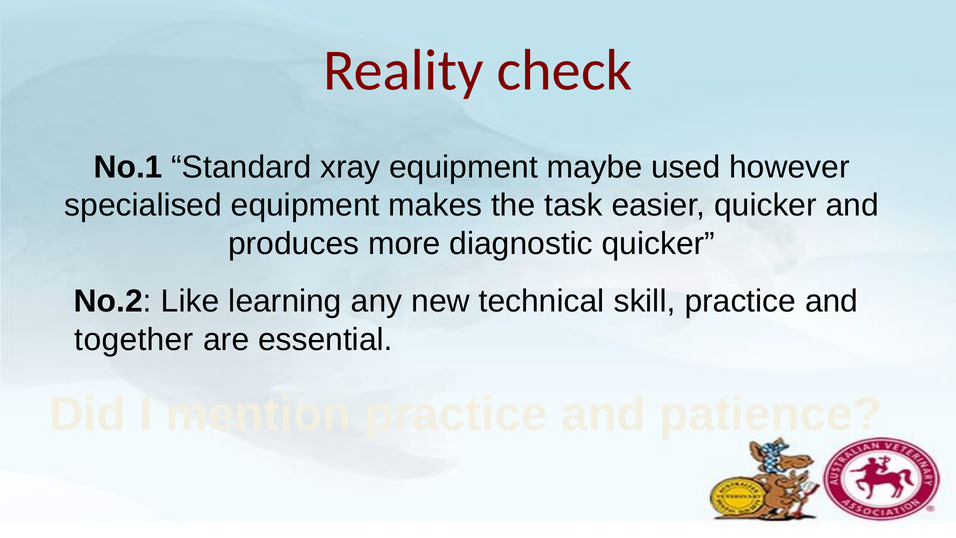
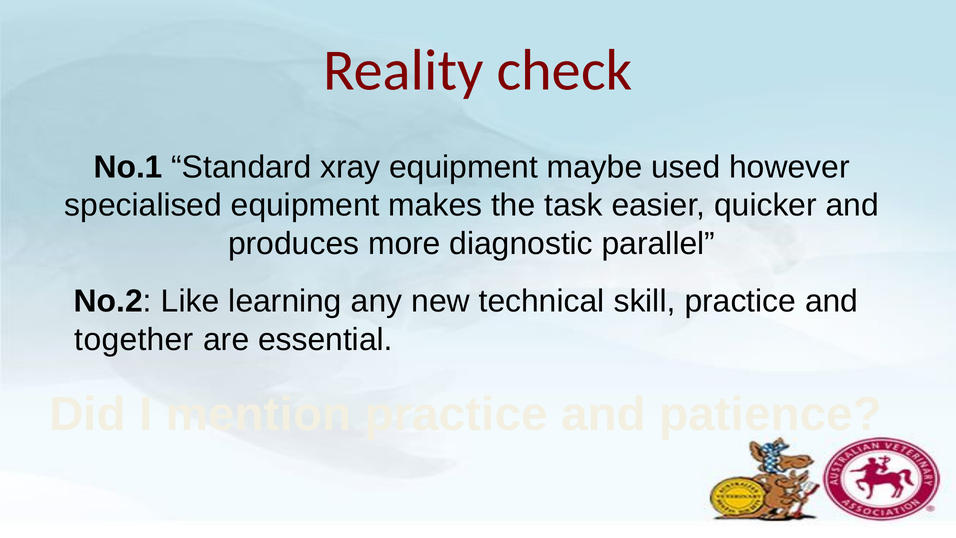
diagnostic quicker: quicker -> parallel
